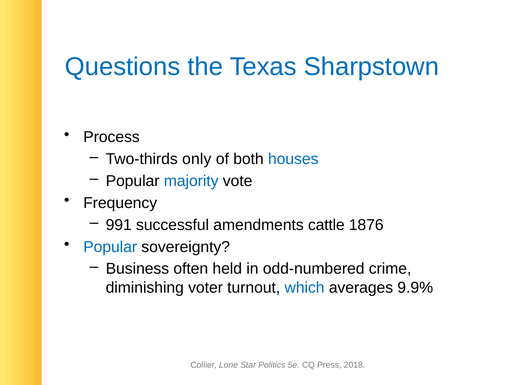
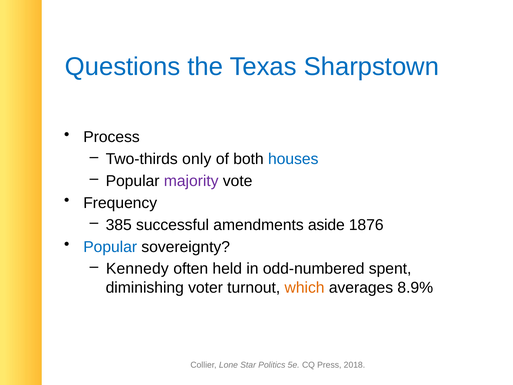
majority colour: blue -> purple
991: 991 -> 385
cattle: cattle -> aside
Business: Business -> Kennedy
crime: crime -> spent
which colour: blue -> orange
9.9%: 9.9% -> 8.9%
